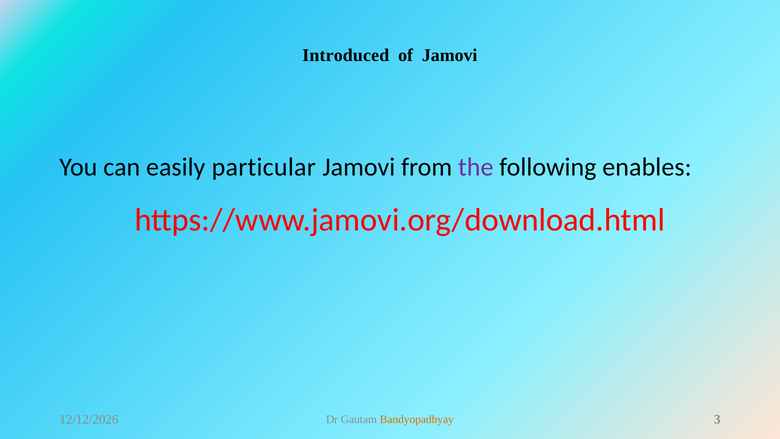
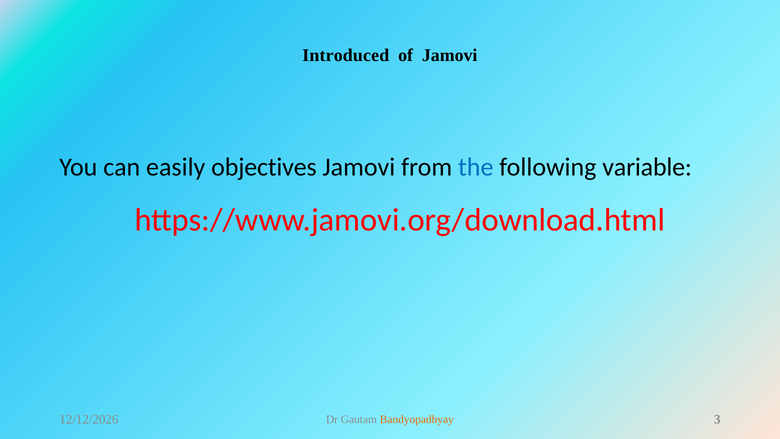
particular: particular -> objectives
the colour: purple -> blue
enables: enables -> variable
